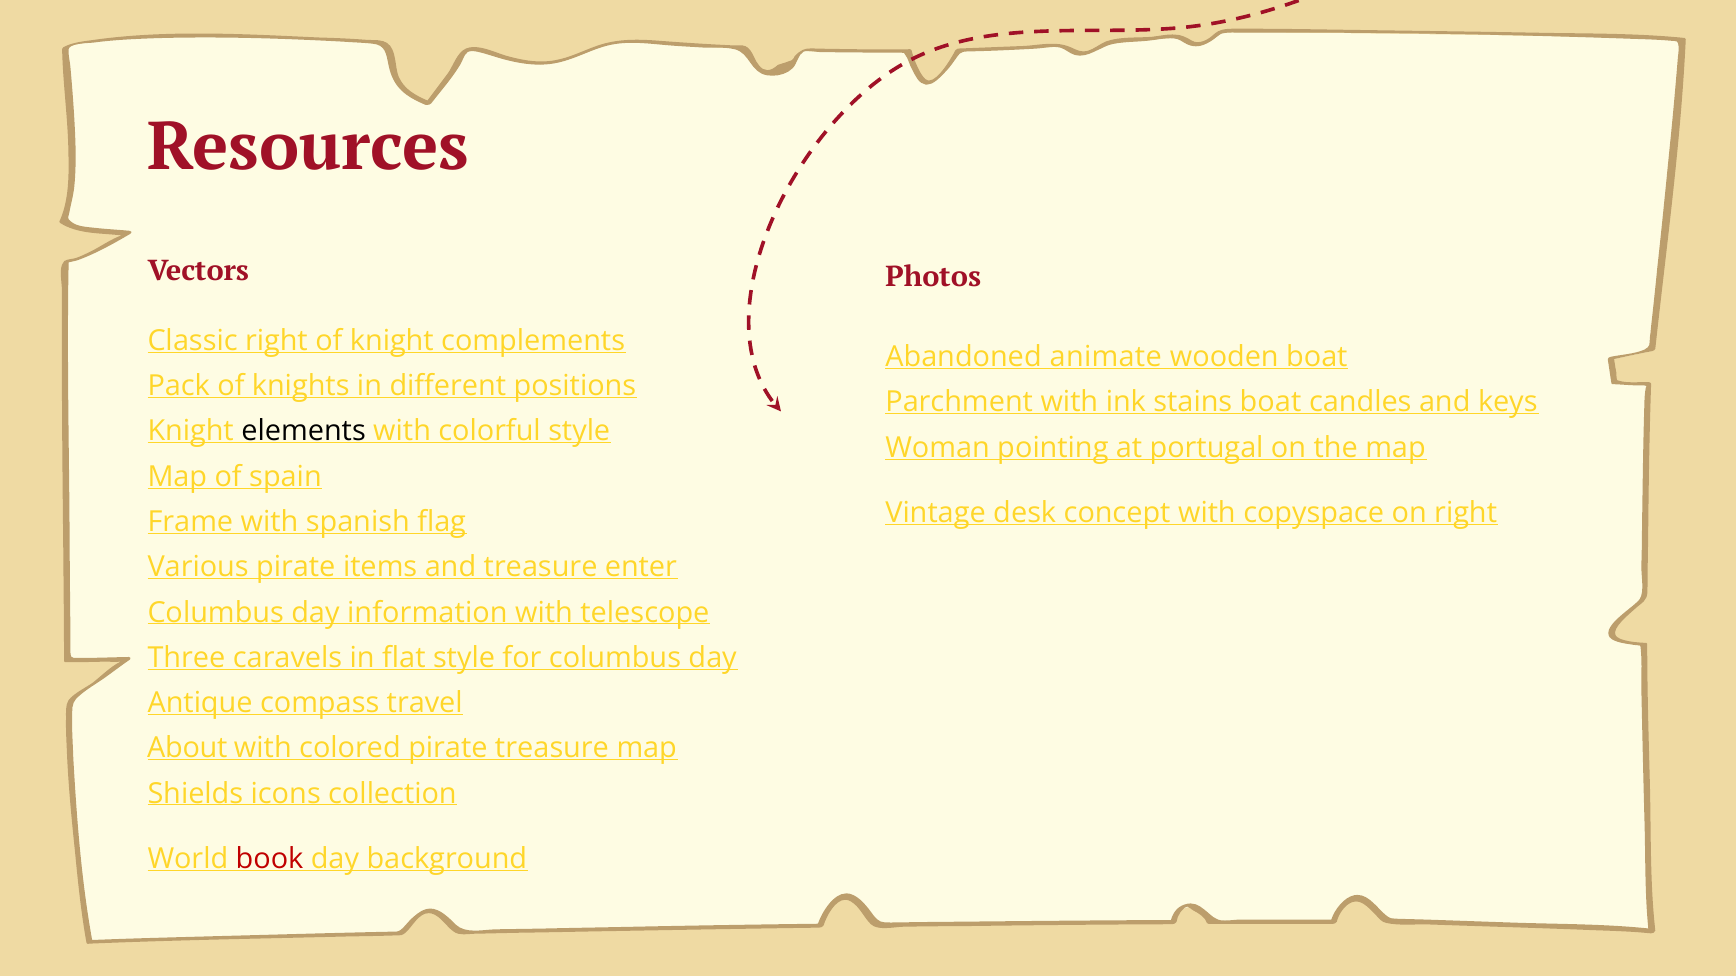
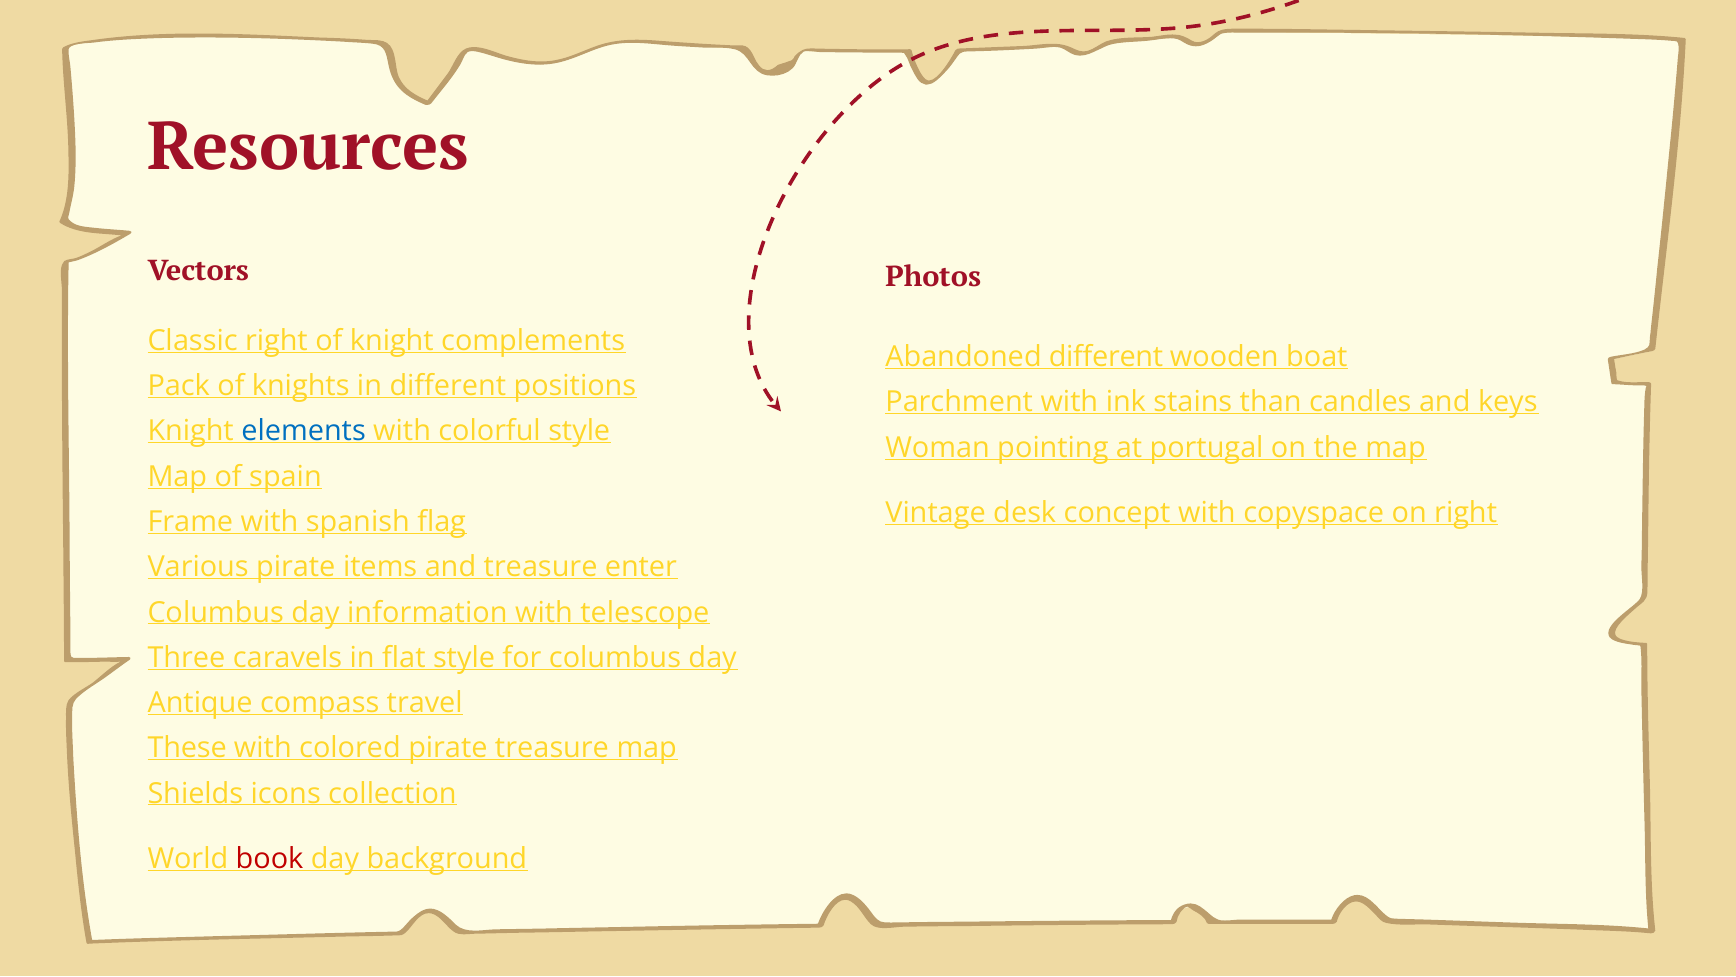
Abandoned animate: animate -> different
stains boat: boat -> than
elements colour: black -> blue
About: About -> These
